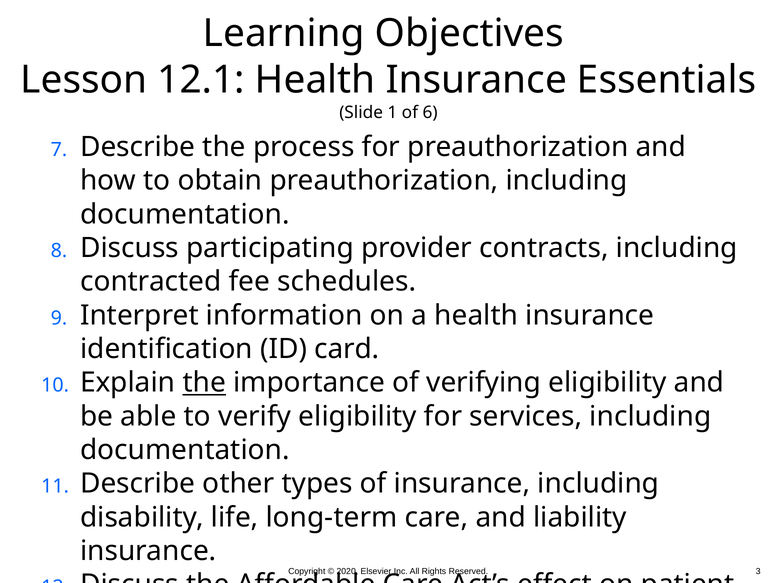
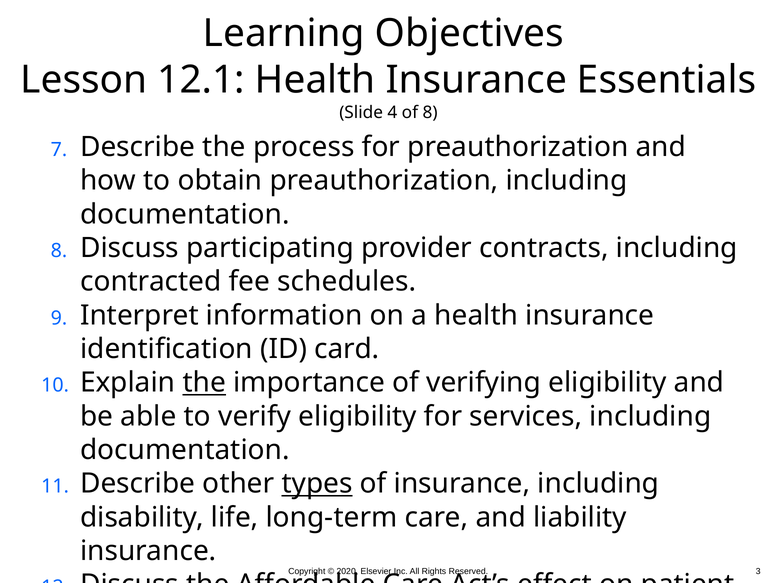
1: 1 -> 4
of 6: 6 -> 8
types underline: none -> present
